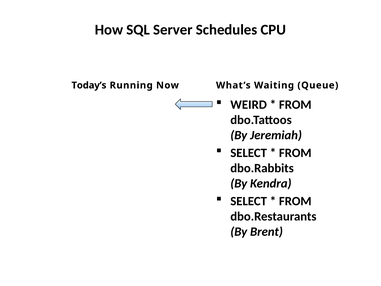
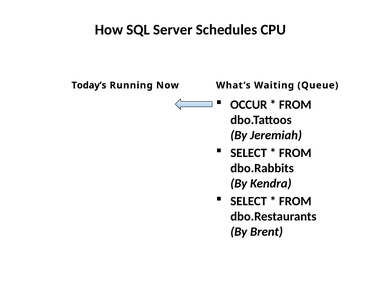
WEIRD: WEIRD -> OCCUR
